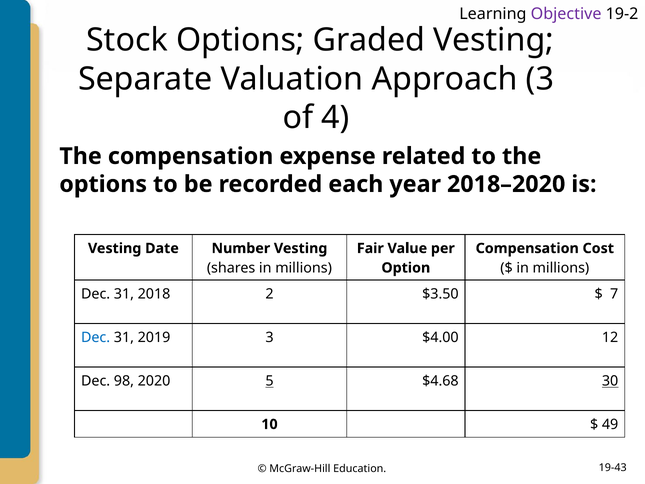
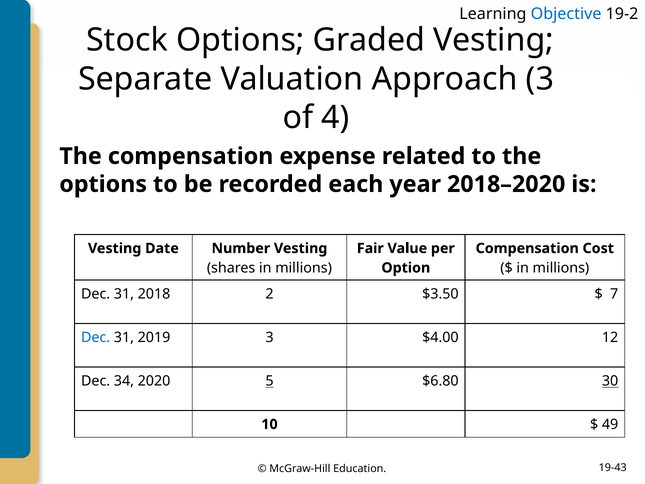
Objective colour: purple -> blue
98: 98 -> 34
$4.68: $4.68 -> $6.80
